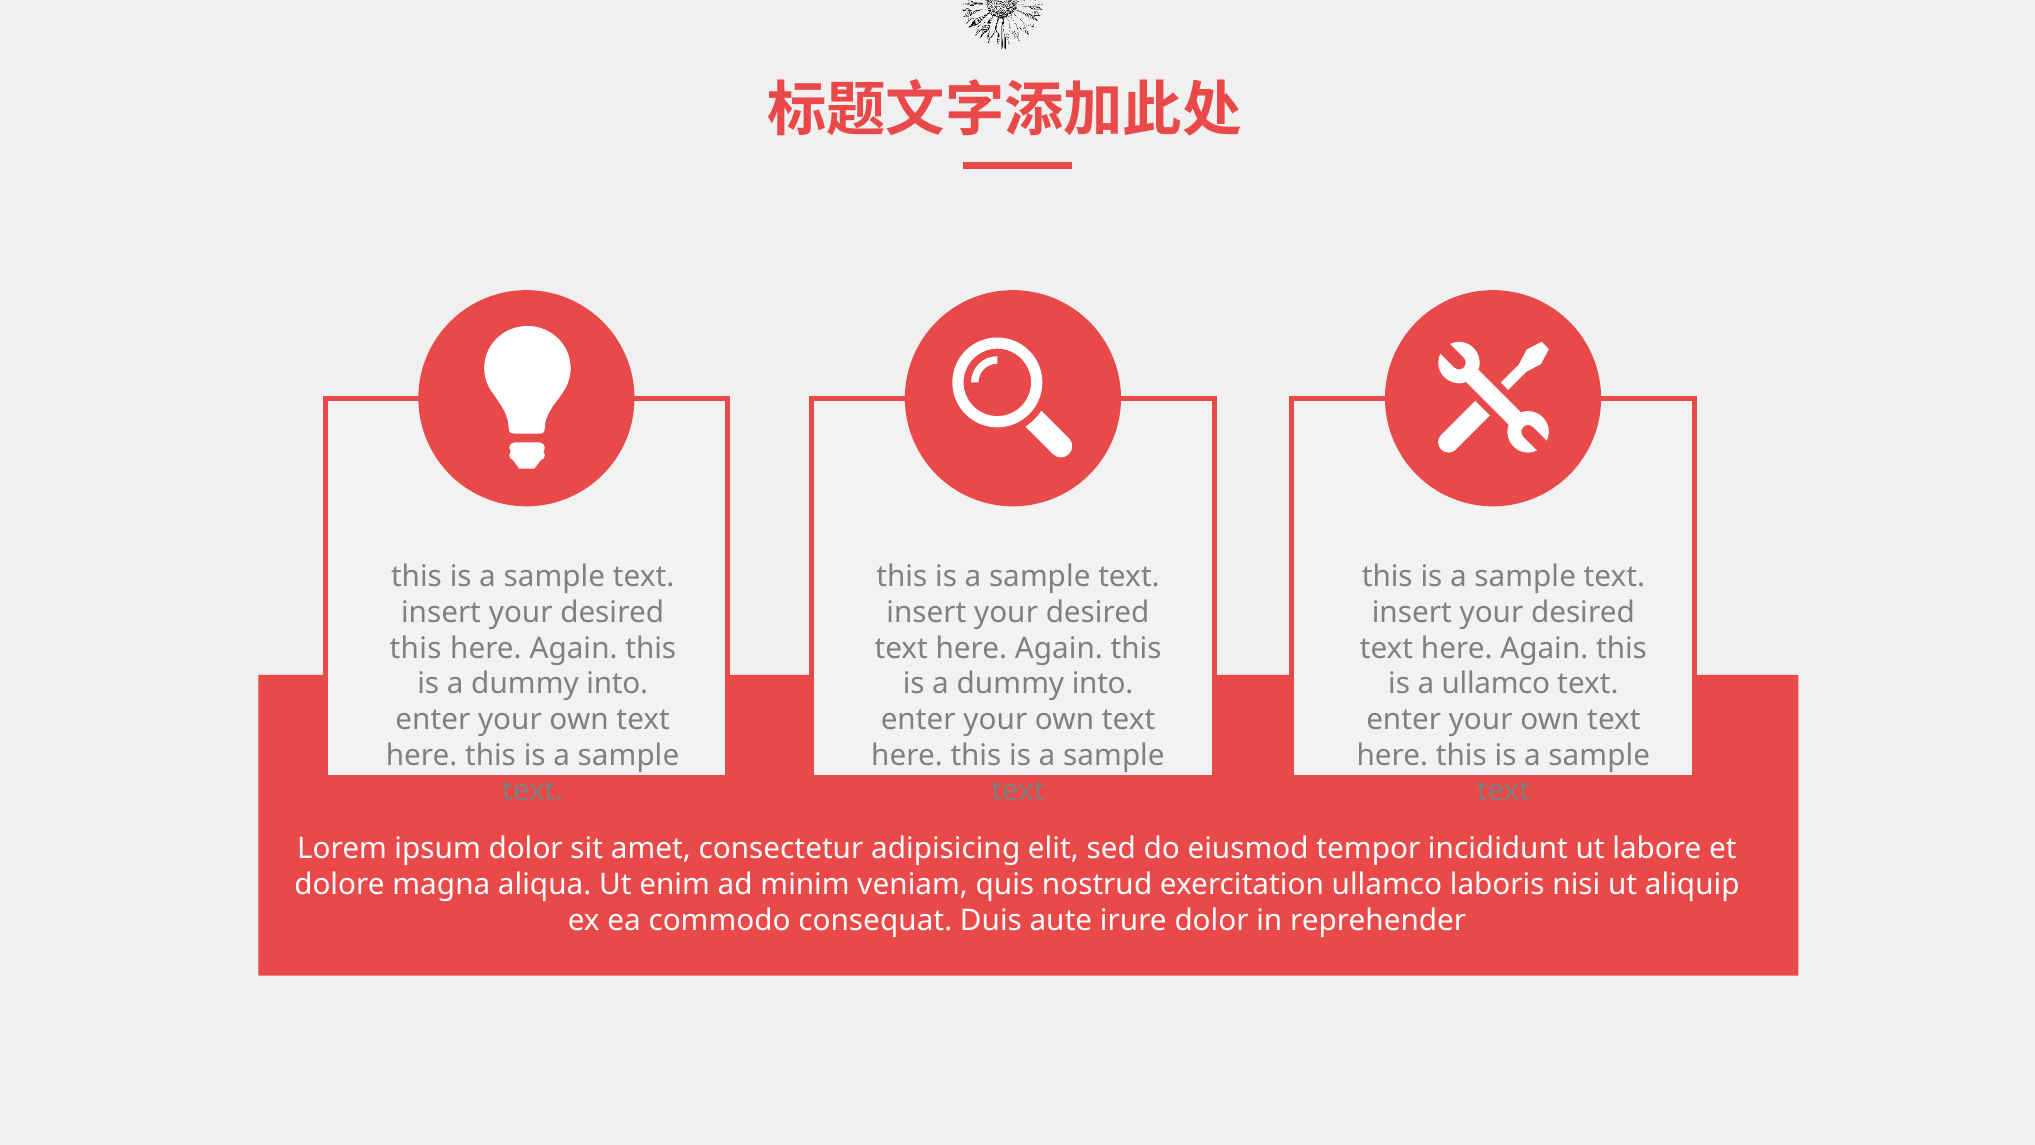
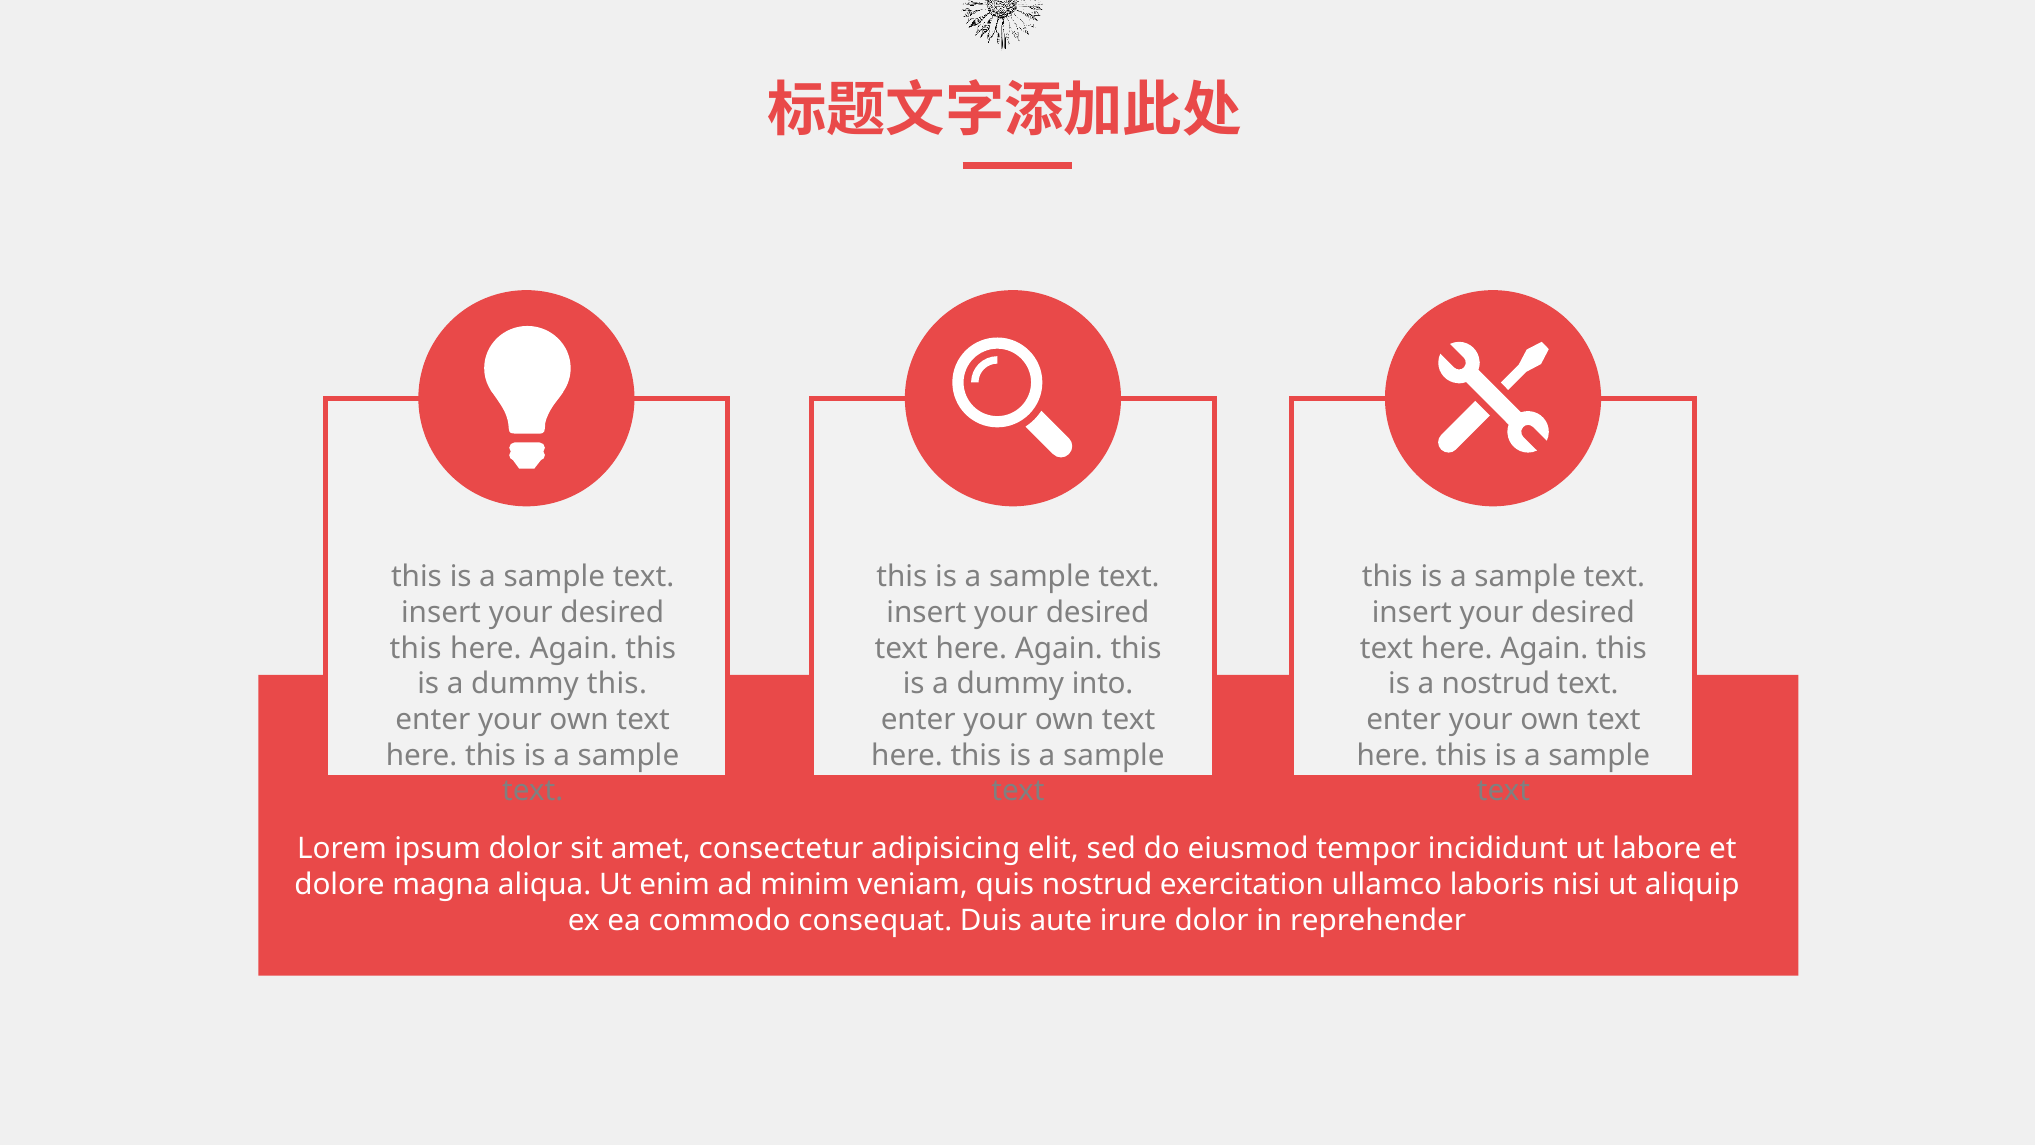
into at (617, 684): into -> this
a ullamco: ullamco -> nostrud
